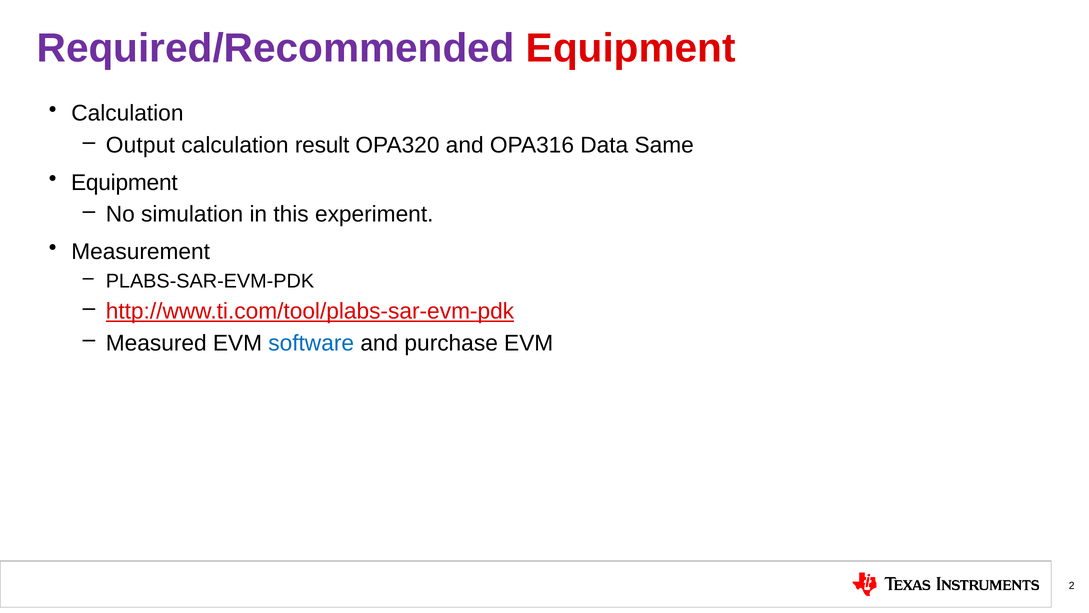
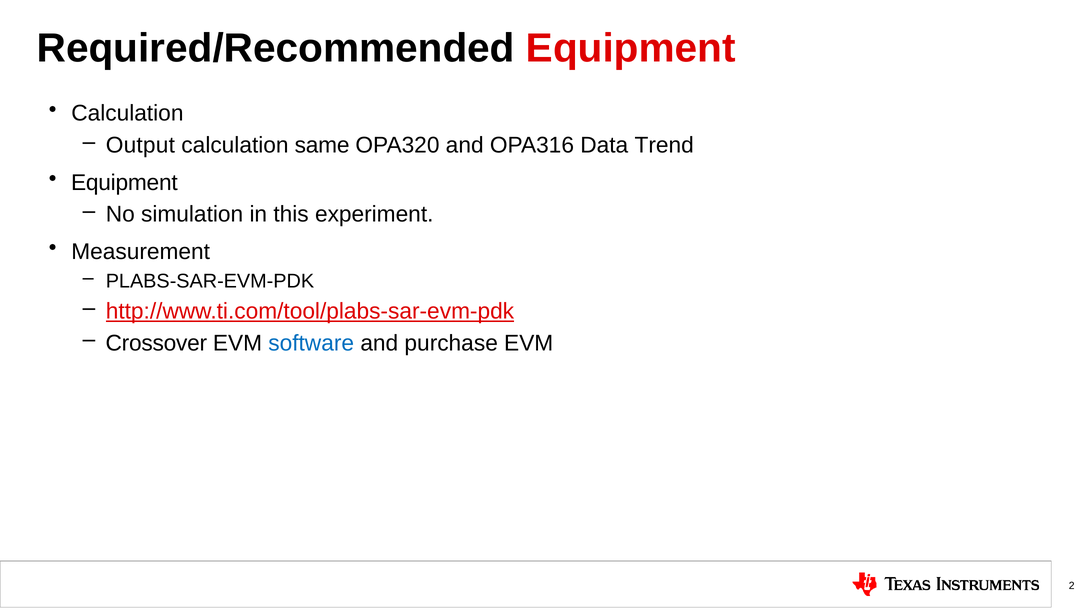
Required/Recommended colour: purple -> black
result: result -> same
Same: Same -> Trend
Measured: Measured -> Crossover
